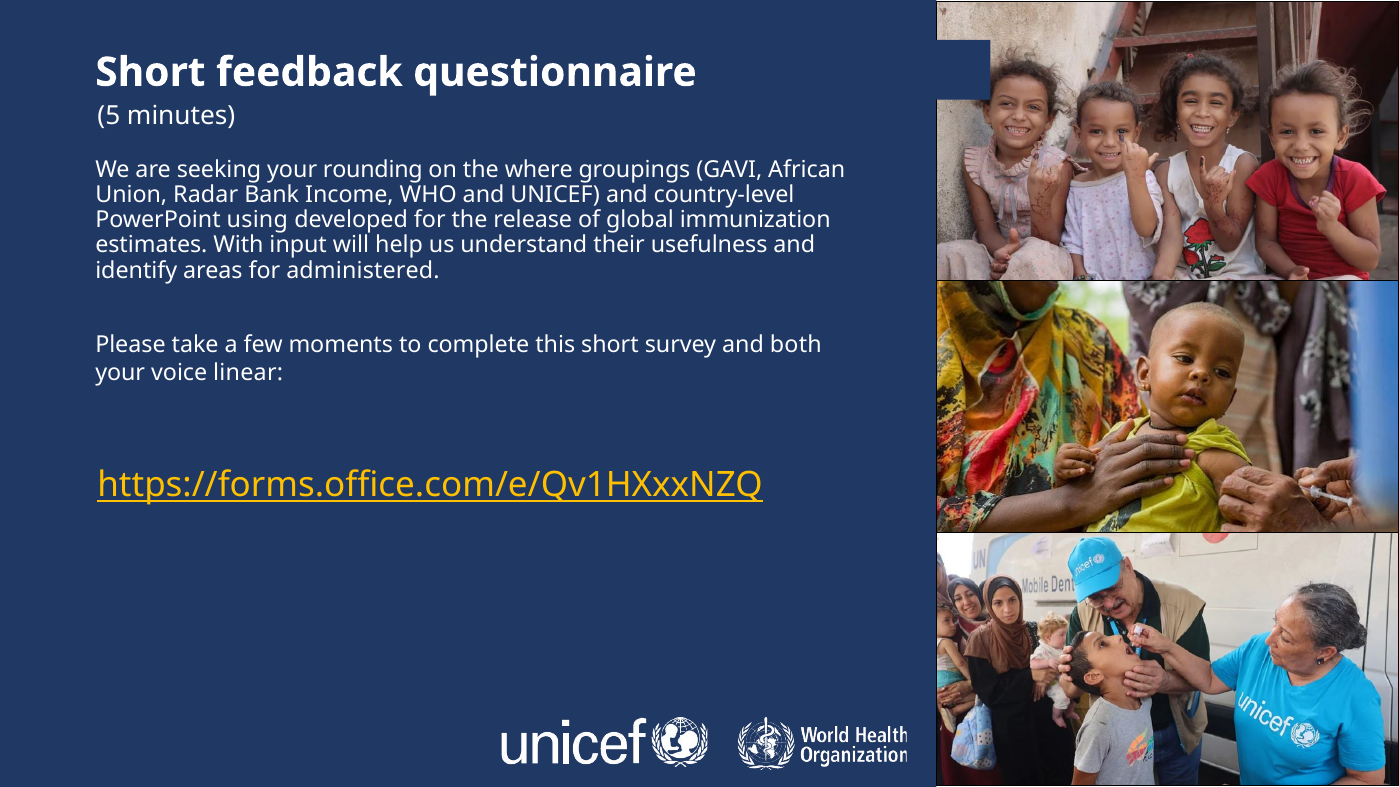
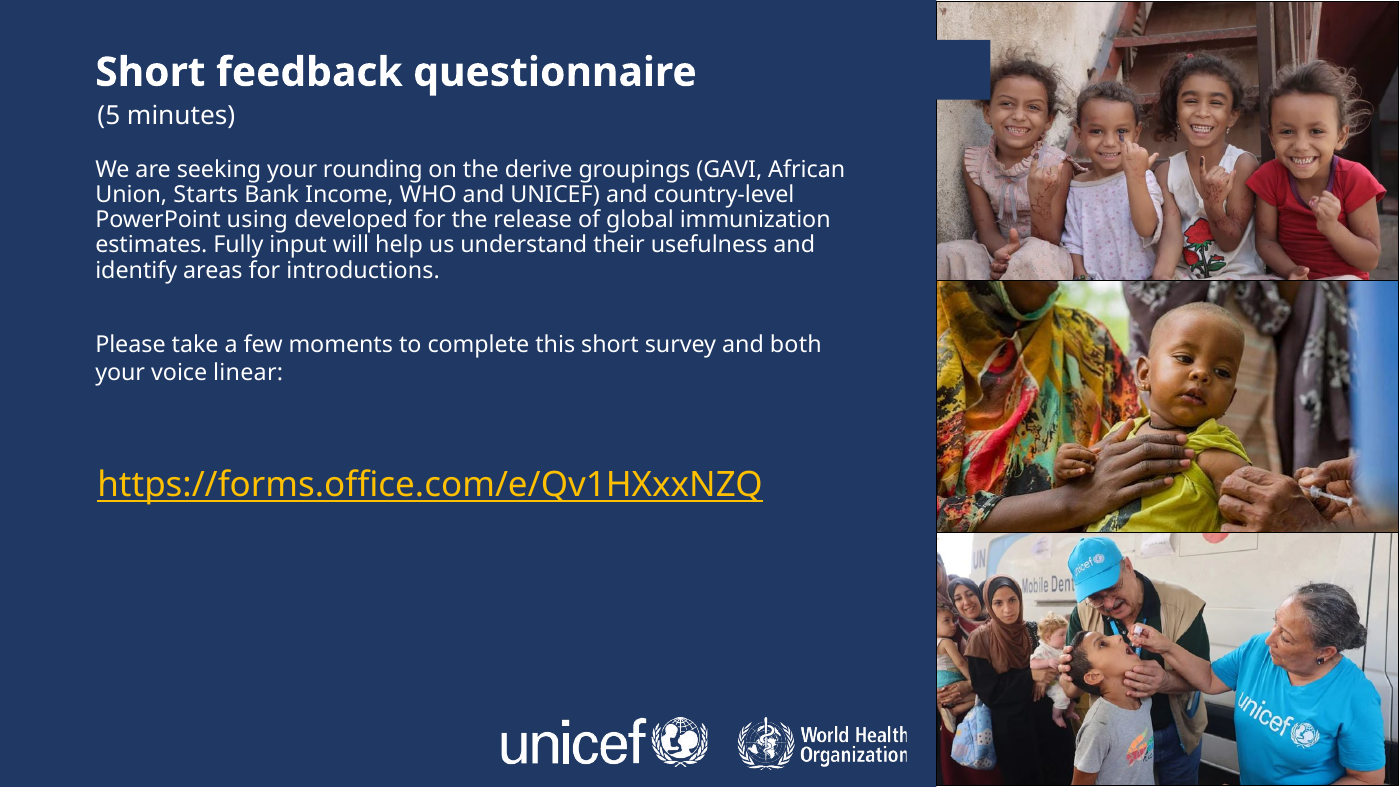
where: where -> derive
Radar: Radar -> Starts
With: With -> Fully
administered: administered -> introductions
